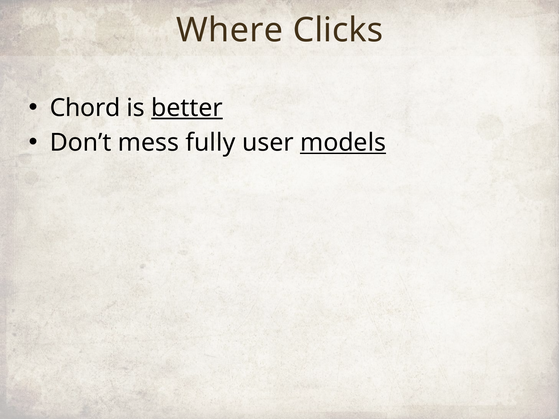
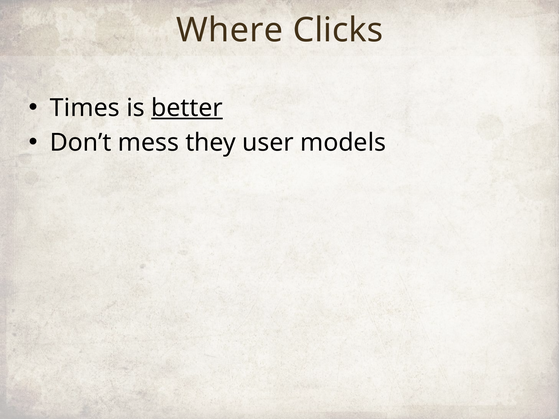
Chord: Chord -> Times
fully: fully -> they
models underline: present -> none
